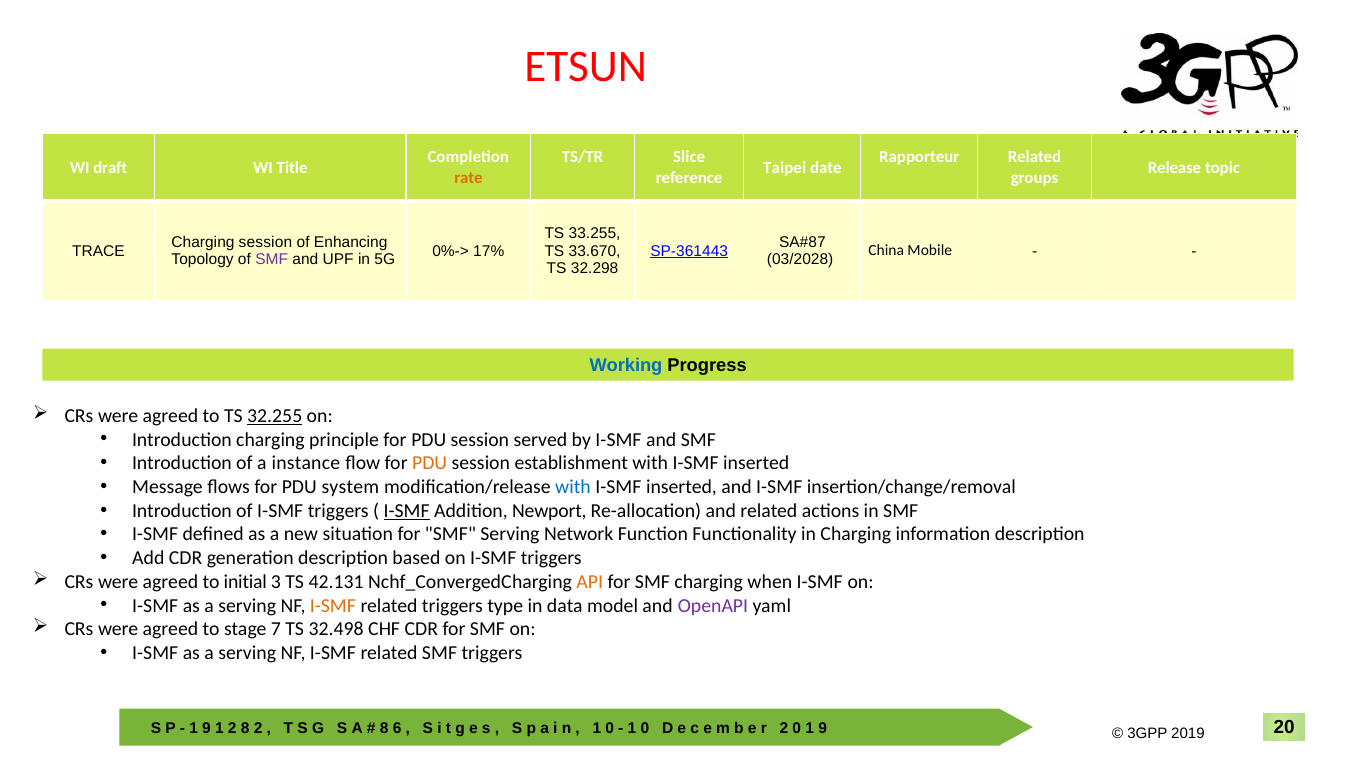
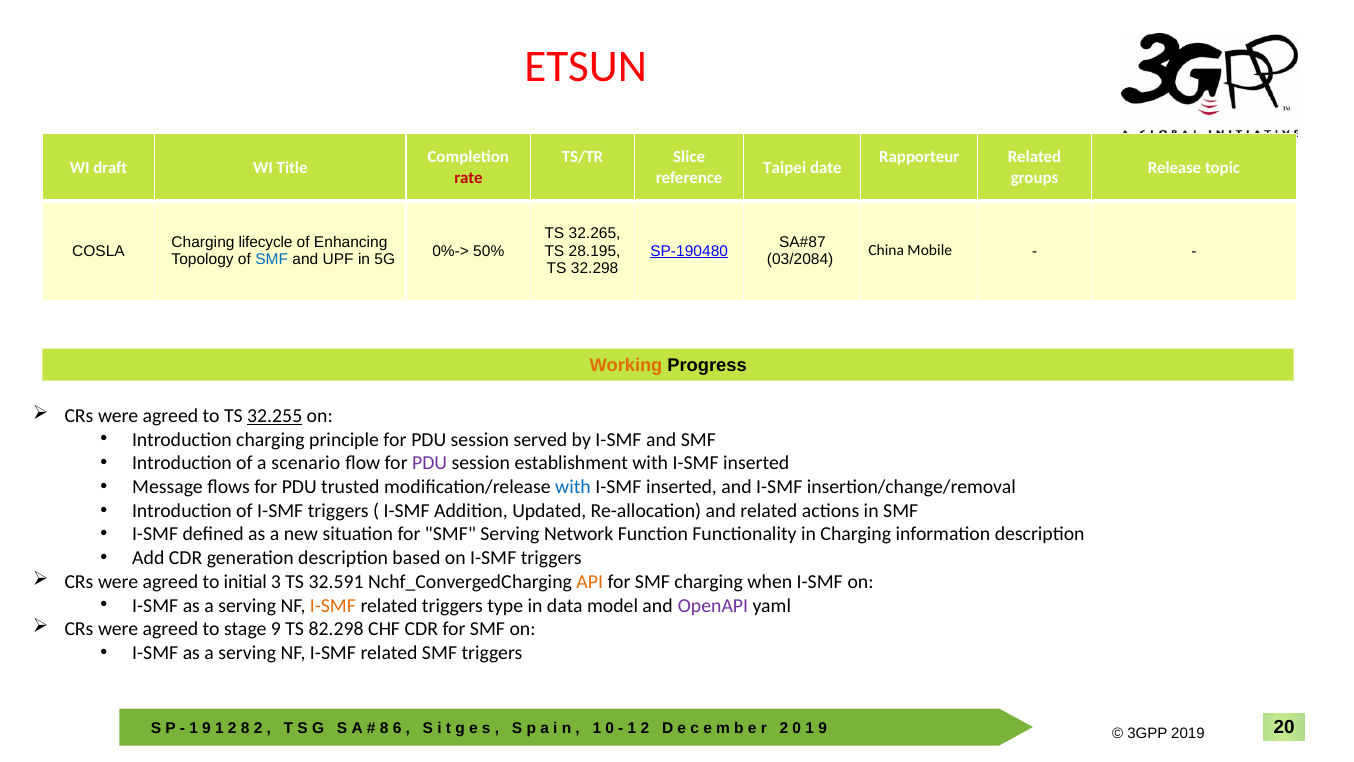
rate colour: orange -> red
33.255: 33.255 -> 32.265
Charging session: session -> lifecycle
TRACE: TRACE -> COSLA
17%: 17% -> 50%
33.670: 33.670 -> 28.195
SP-361443: SP-361443 -> SP-190480
SMF at (272, 259) colour: purple -> blue
03/2028: 03/2028 -> 03/2084
Working colour: blue -> orange
instance: instance -> scenario
PDU at (430, 463) colour: orange -> purple
system: system -> trusted
I-SMF at (407, 510) underline: present -> none
Newport: Newport -> Updated
42.131: 42.131 -> 32.591
stage 7: 7 -> 9
32.498: 32.498 -> 82.298
0 at (645, 728): 0 -> 2
